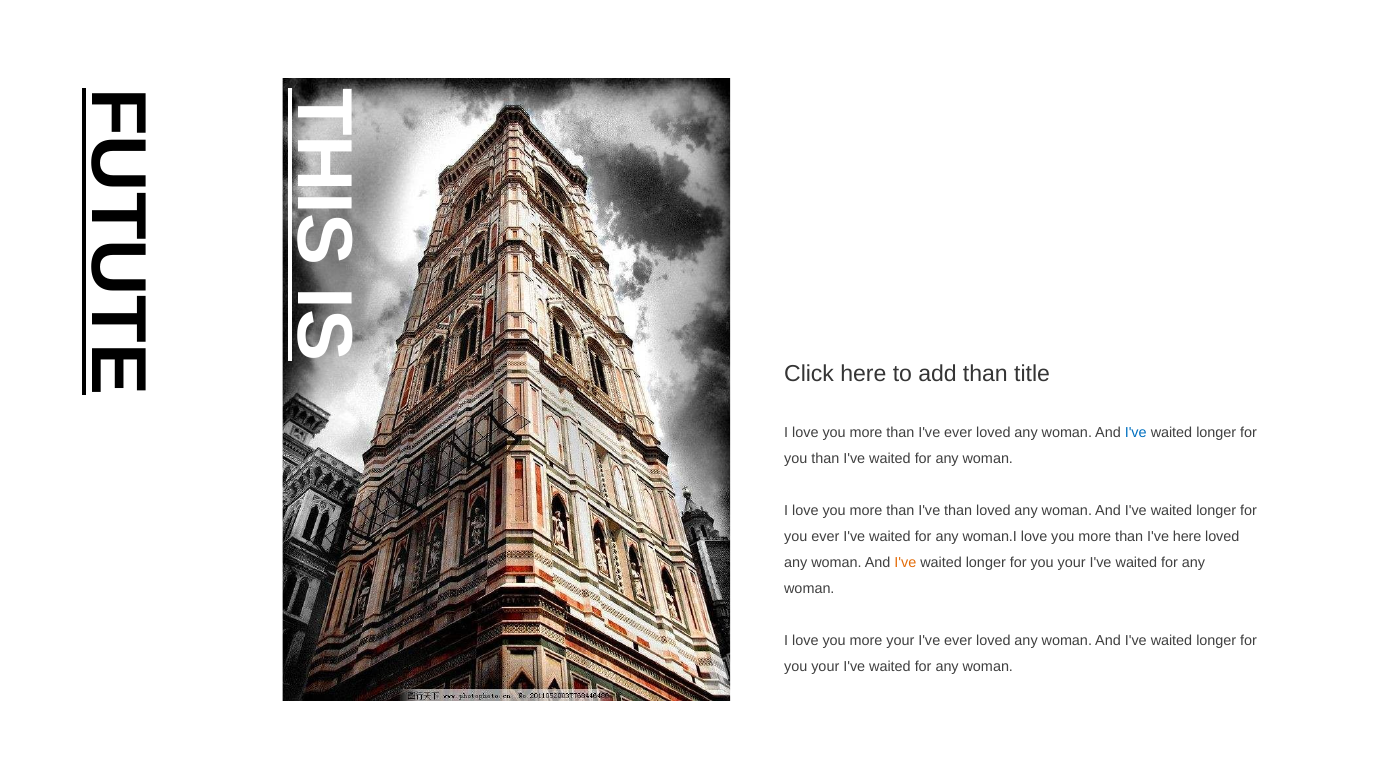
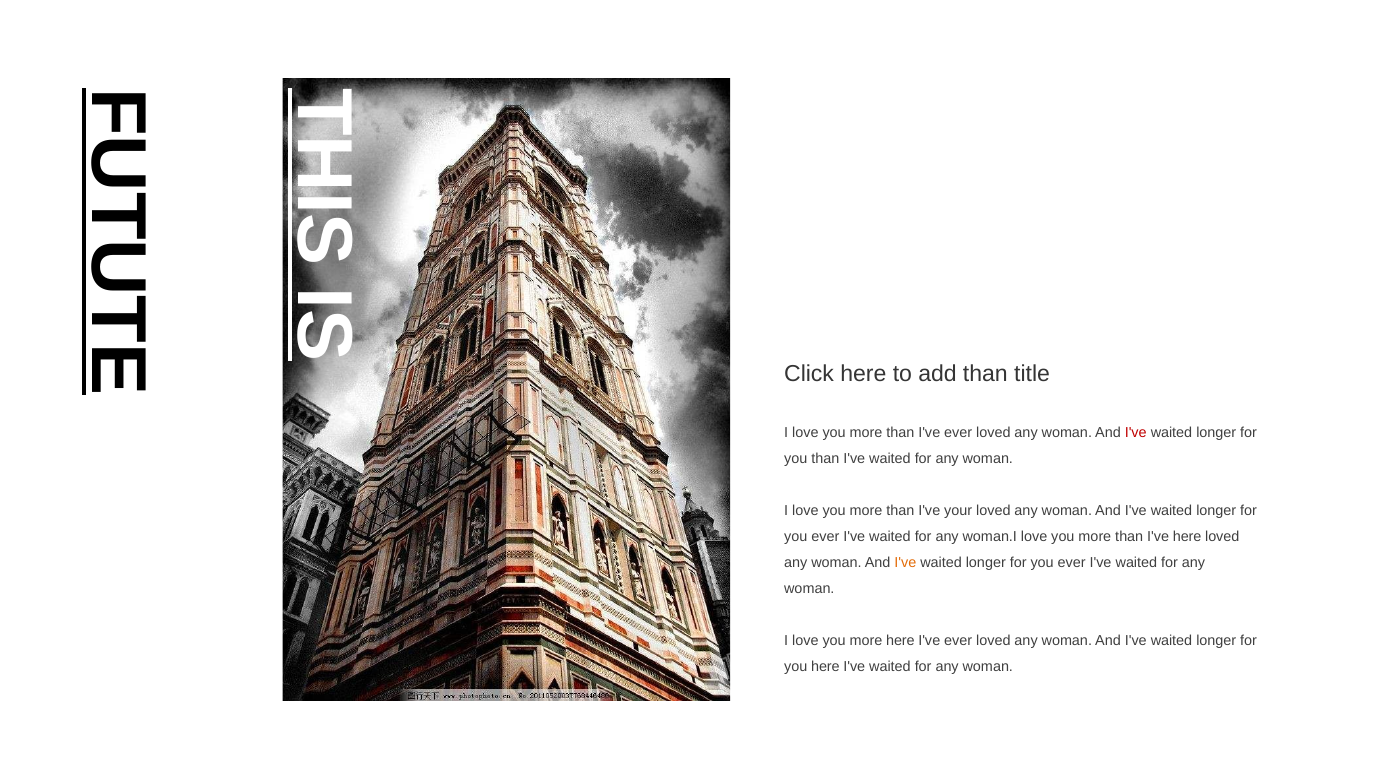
I've at (1136, 433) colour: blue -> red
I've than: than -> your
your at (1072, 563): your -> ever
more your: your -> here
your at (825, 667): your -> here
